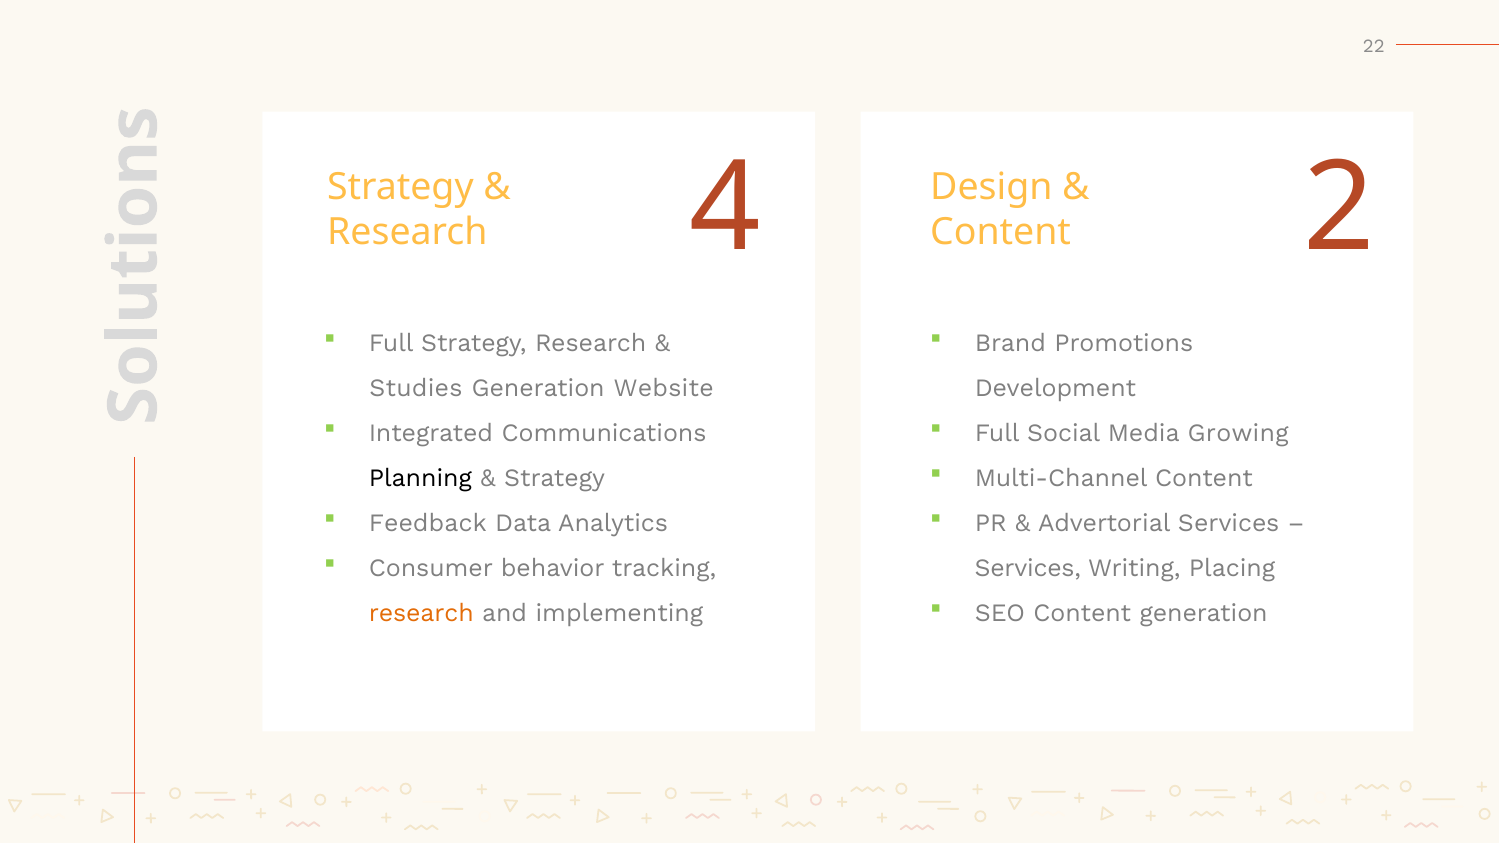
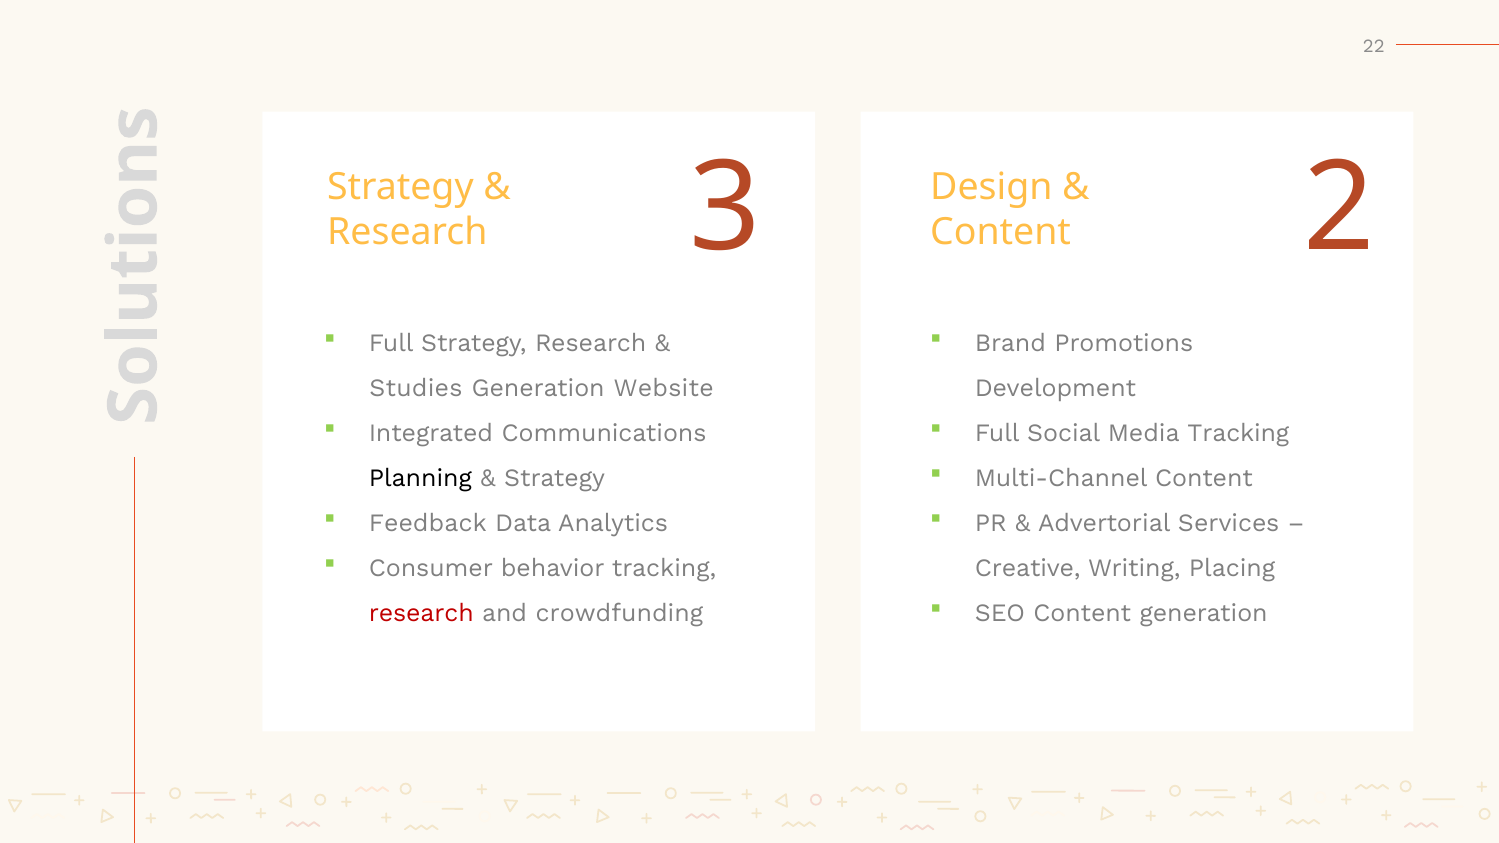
4: 4 -> 3
Media Growing: Growing -> Tracking
Services at (1028, 568): Services -> Creative
research at (421, 613) colour: orange -> red
implementing: implementing -> crowdfunding
